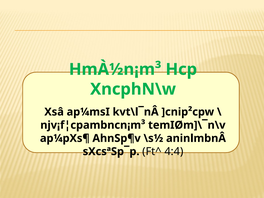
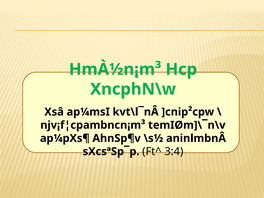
4:4: 4:4 -> 3:4
